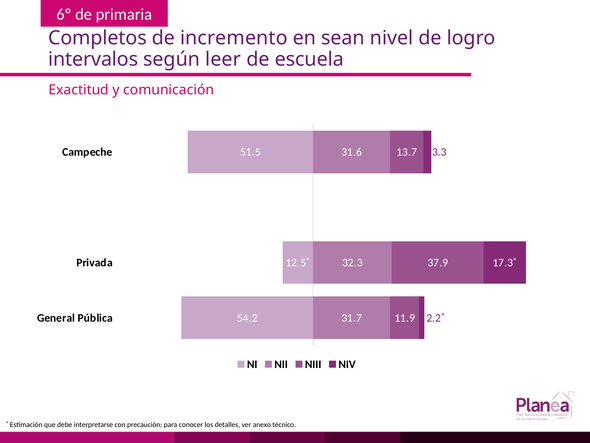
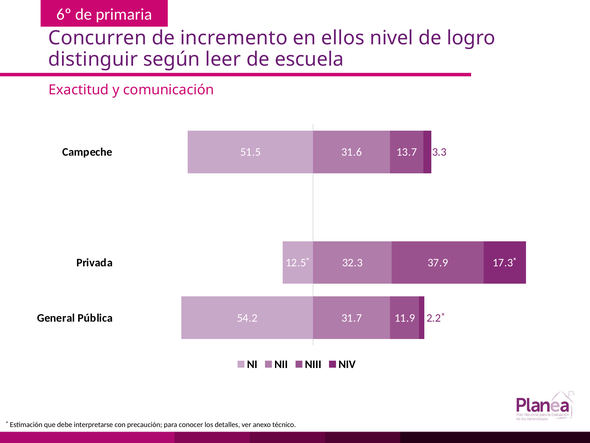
Completos: Completos -> Concurren
sean: sean -> ellos
intervalos: intervalos -> distinguir
